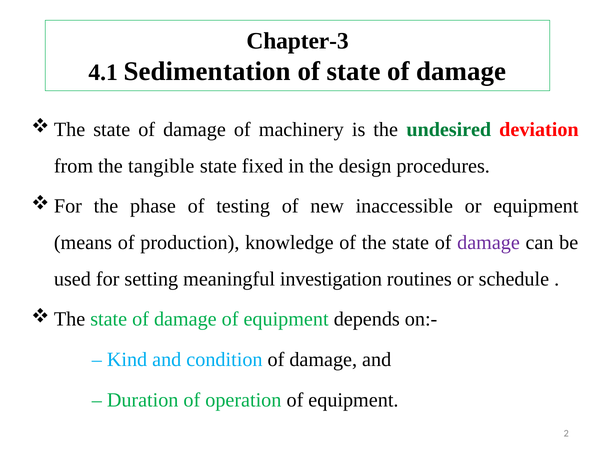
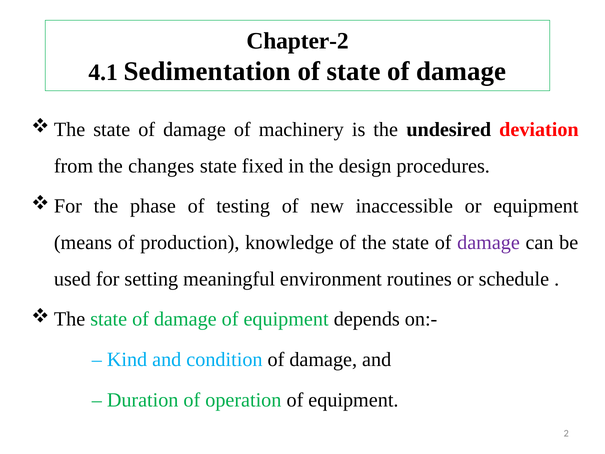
Chapter-3: Chapter-3 -> Chapter-2
undesired colour: green -> black
tangible: tangible -> changes
investigation: investigation -> environment
